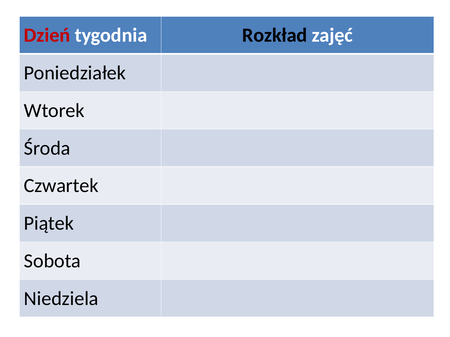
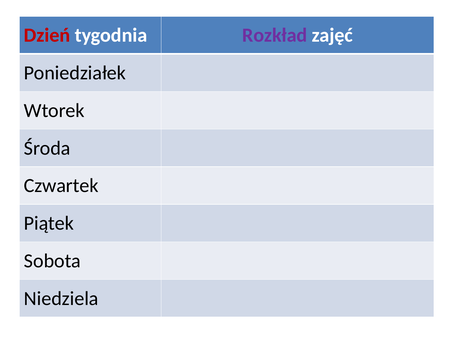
Rozkład colour: black -> purple
